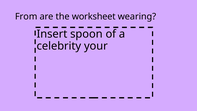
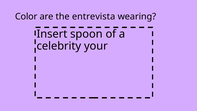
From: From -> Color
worksheet: worksheet -> entrevista
